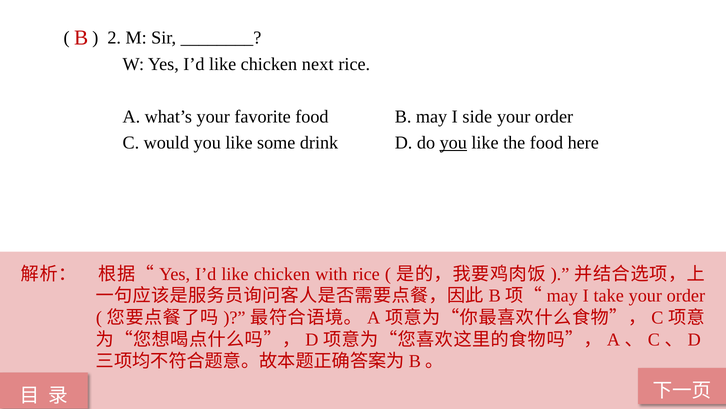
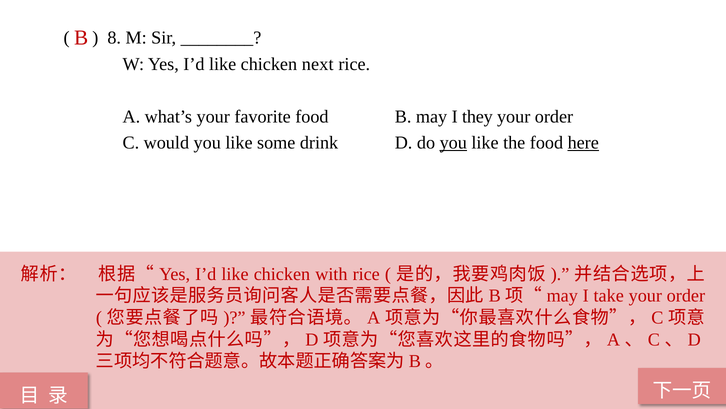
2: 2 -> 8
side: side -> they
here underline: none -> present
